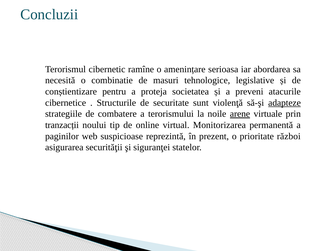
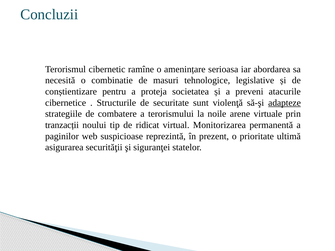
arene underline: present -> none
online: online -> ridicat
război: război -> ultimă
